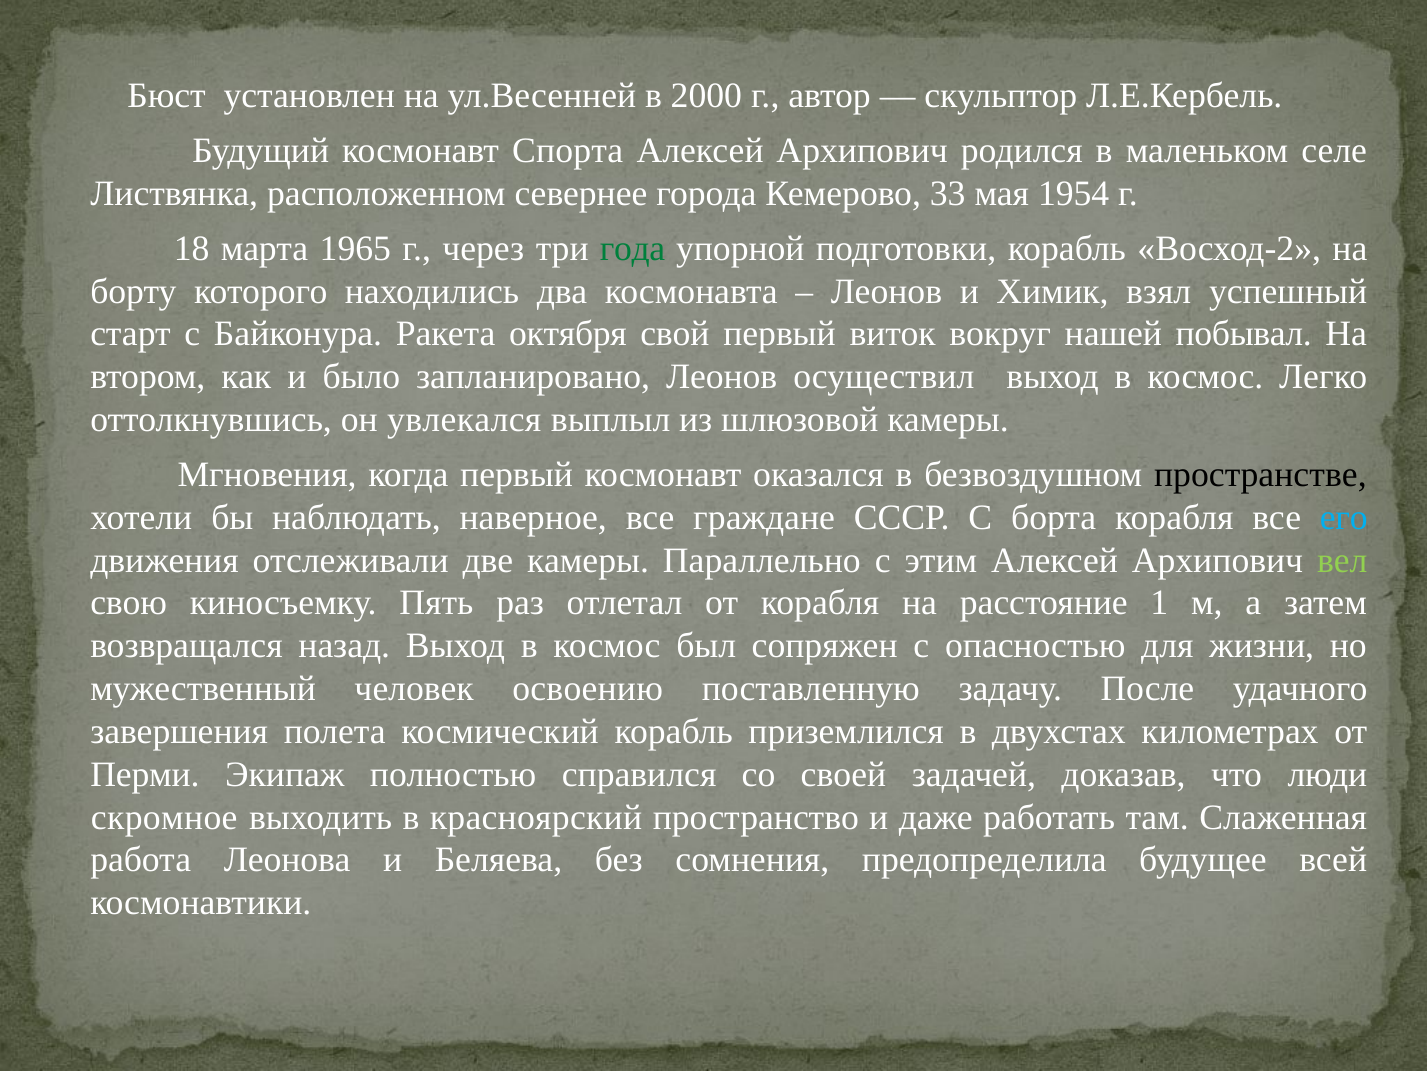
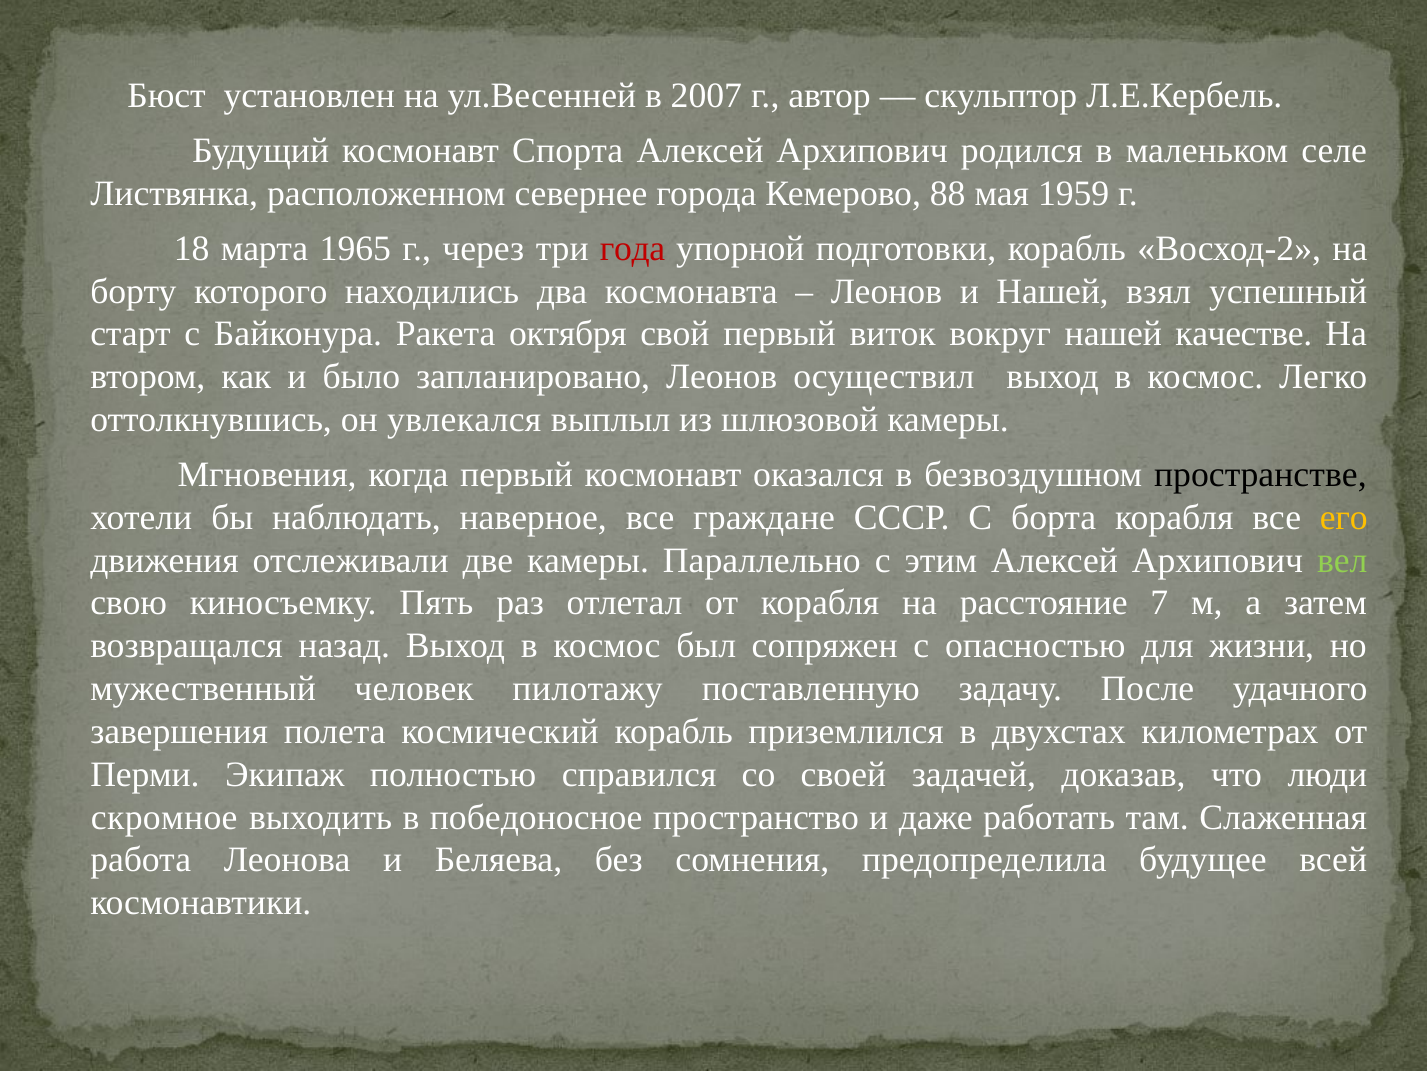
2000: 2000 -> 2007
33: 33 -> 88
1954: 1954 -> 1959
года colour: green -> red
и Химик: Химик -> Нашей
побывал: побывал -> качестве
его colour: light blue -> yellow
1: 1 -> 7
освоению: освоению -> пилотажу
красноярский: красноярский -> победоносное
